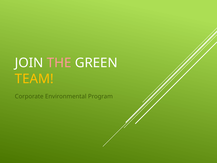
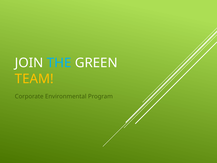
THE colour: pink -> light blue
